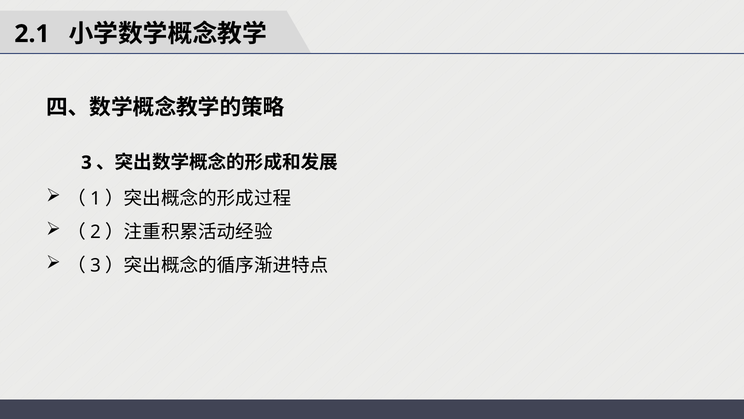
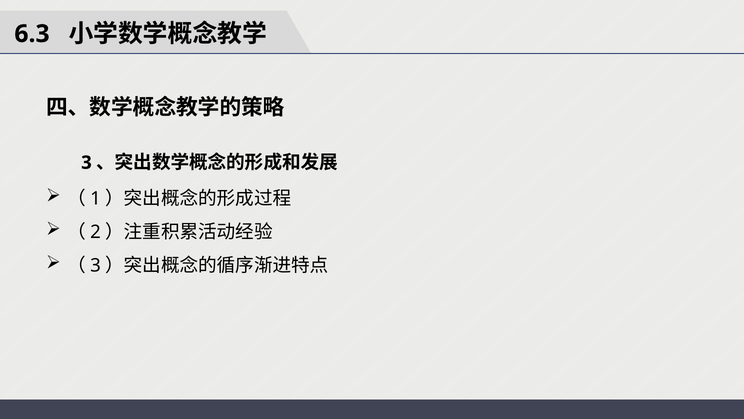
2.1: 2.1 -> 6.3
